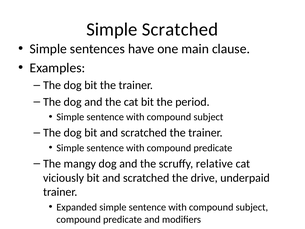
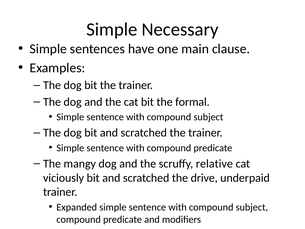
Simple Scratched: Scratched -> Necessary
period: period -> formal
